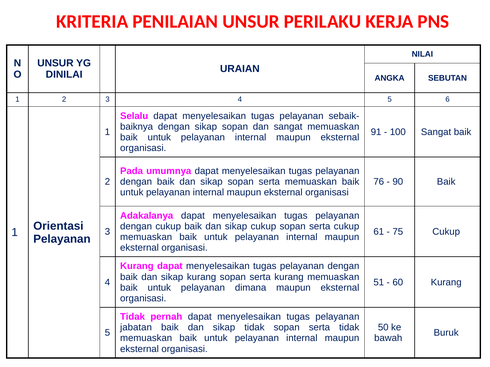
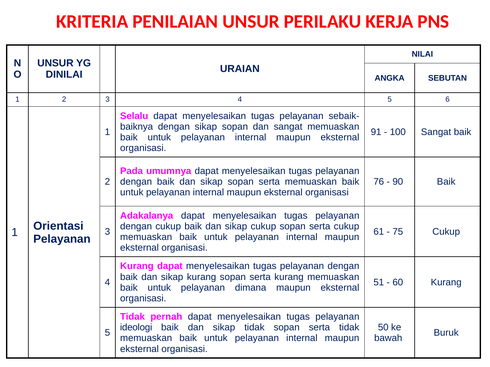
jabatan: jabatan -> ideologi
